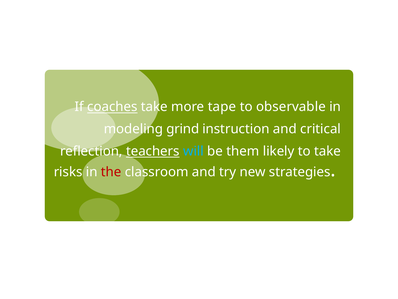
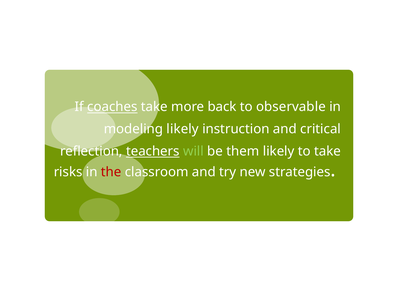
tape: tape -> back
modeling grind: grind -> likely
will colour: light blue -> light green
